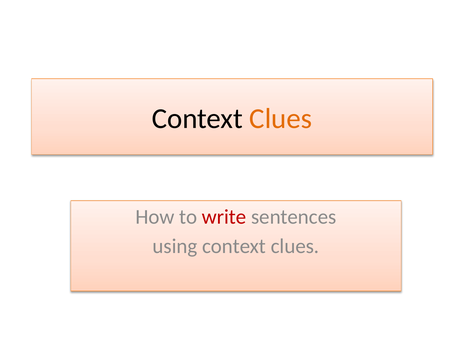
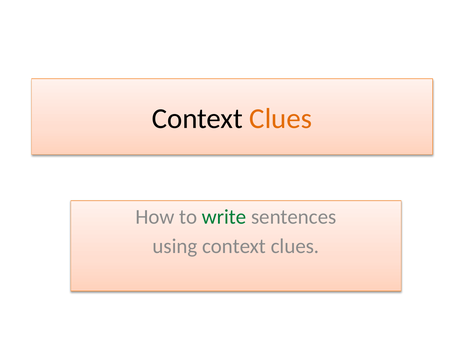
write colour: red -> green
